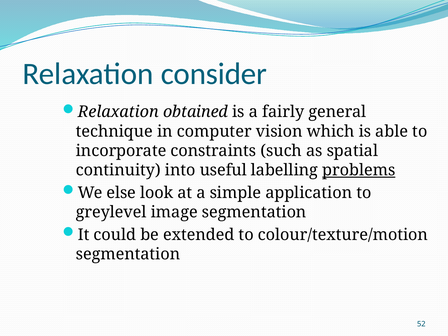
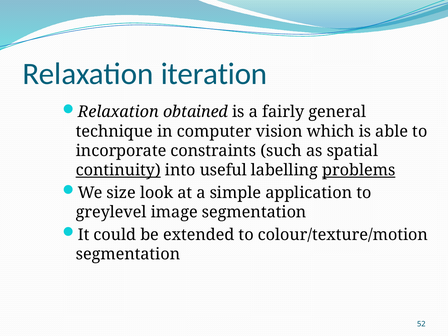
consider: consider -> iteration
continuity underline: none -> present
else: else -> size
